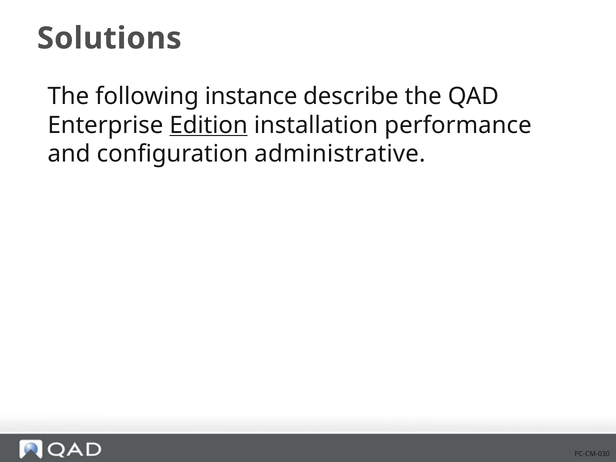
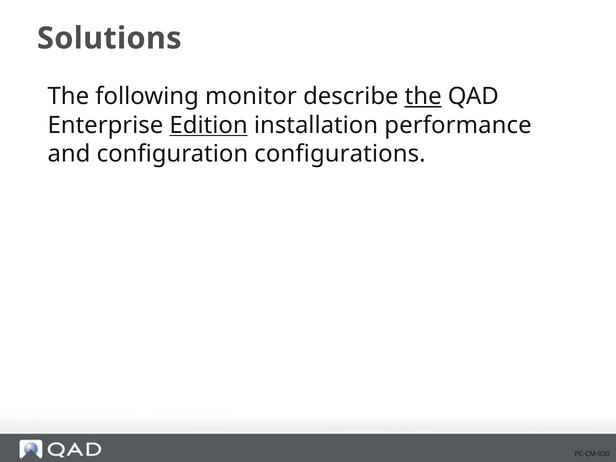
instance: instance -> monitor
the at (423, 96) underline: none -> present
administrative: administrative -> configurations
